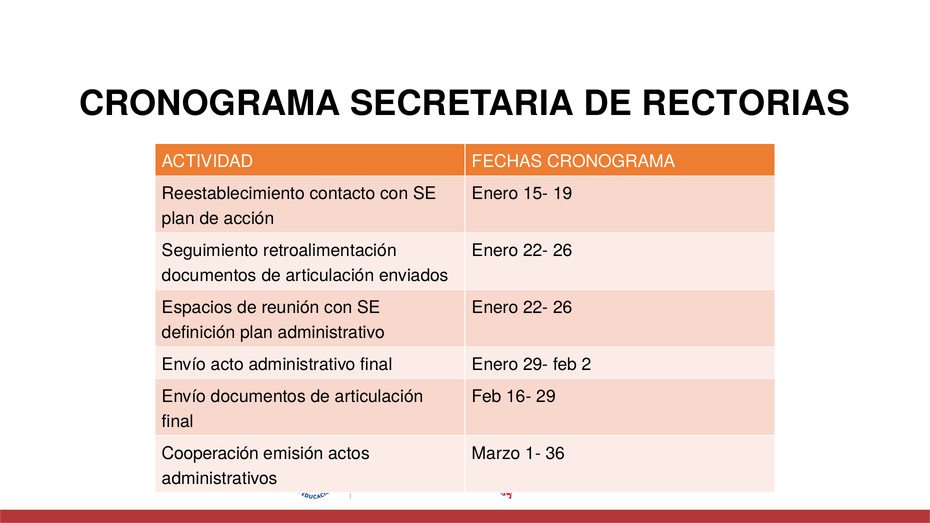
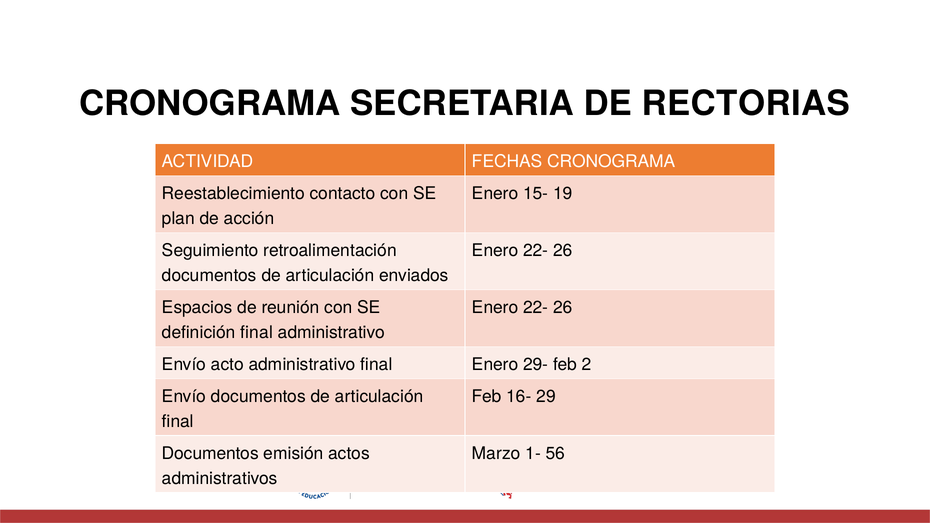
definición plan: plan -> final
Cooperación at (210, 453): Cooperación -> Documentos
36: 36 -> 56
